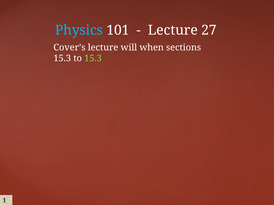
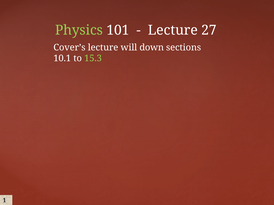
Physics colour: light blue -> light green
when: when -> down
15.3 at (62, 58): 15.3 -> 10.1
